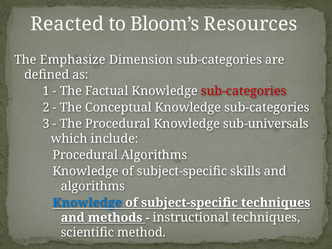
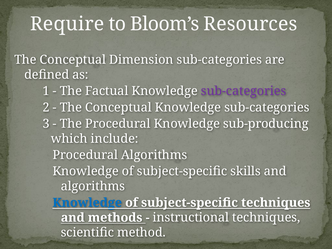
Reacted: Reacted -> Require
Emphasize at (73, 60): Emphasize -> Conceptual
sub-categories at (244, 91) colour: red -> purple
sub-universals: sub-universals -> sub-producing
